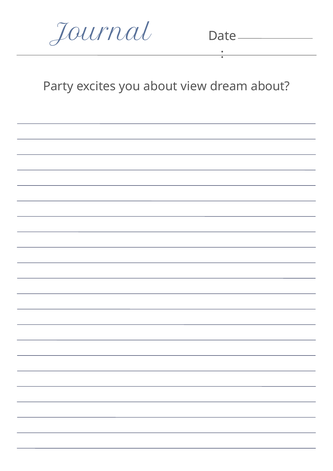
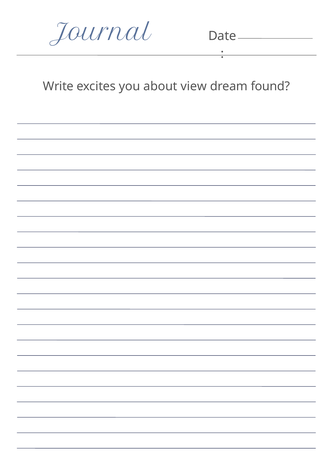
Party: Party -> Write
dream about: about -> found
